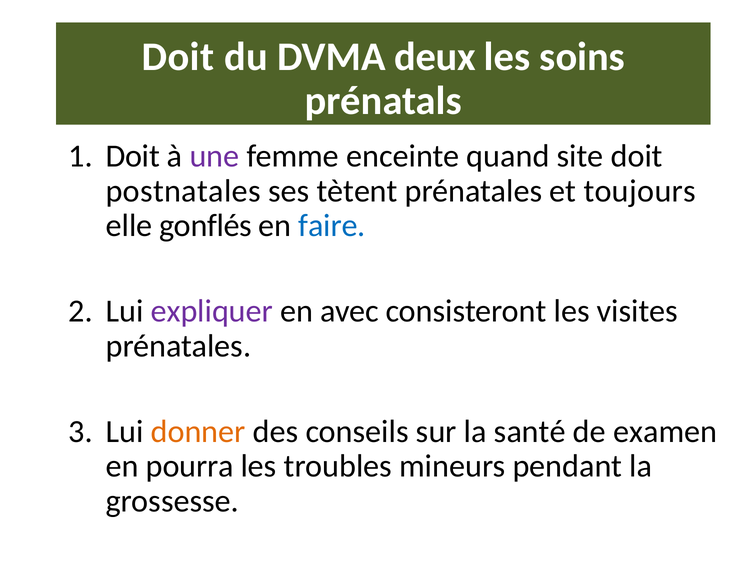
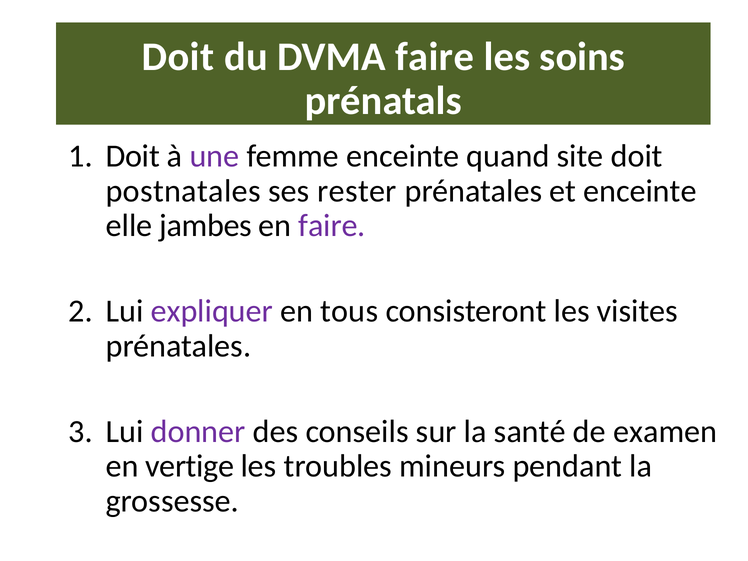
DVMA deux: deux -> faire
tètent: tètent -> rester
et toujours: toujours -> enceinte
gonflés: gonflés -> jambes
faire at (332, 226) colour: blue -> purple
avec: avec -> tous
donner colour: orange -> purple
pourra: pourra -> vertige
